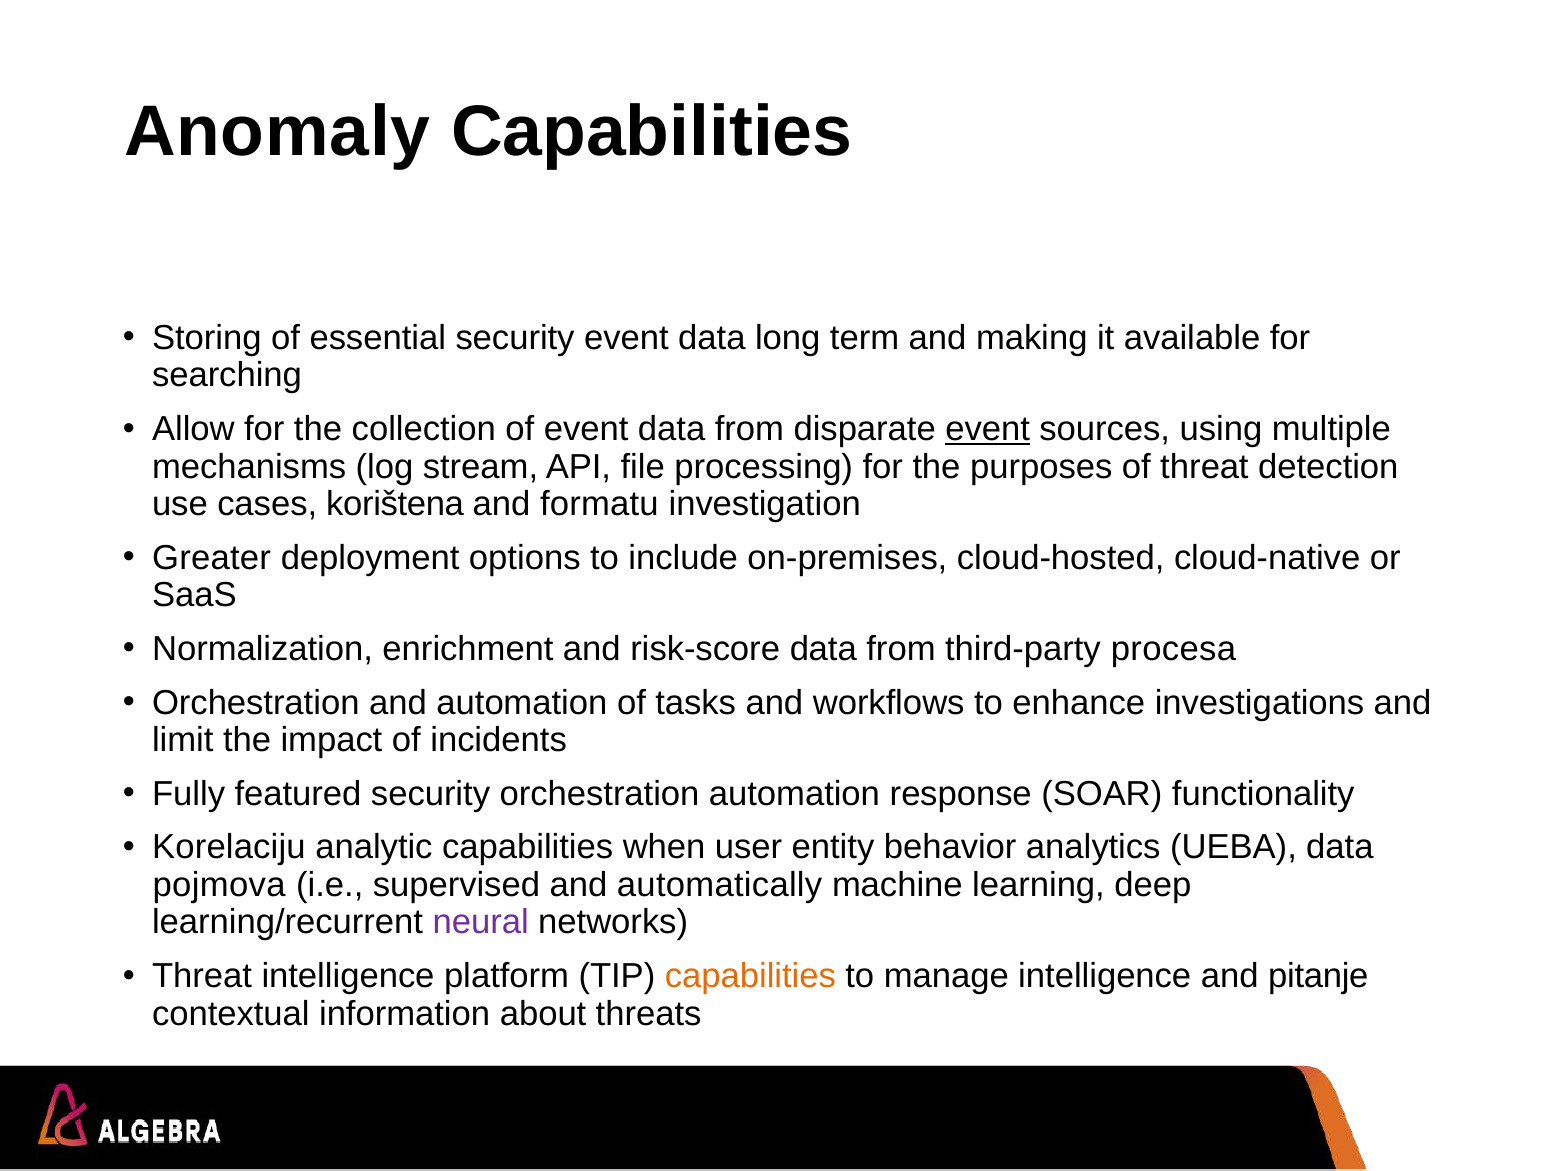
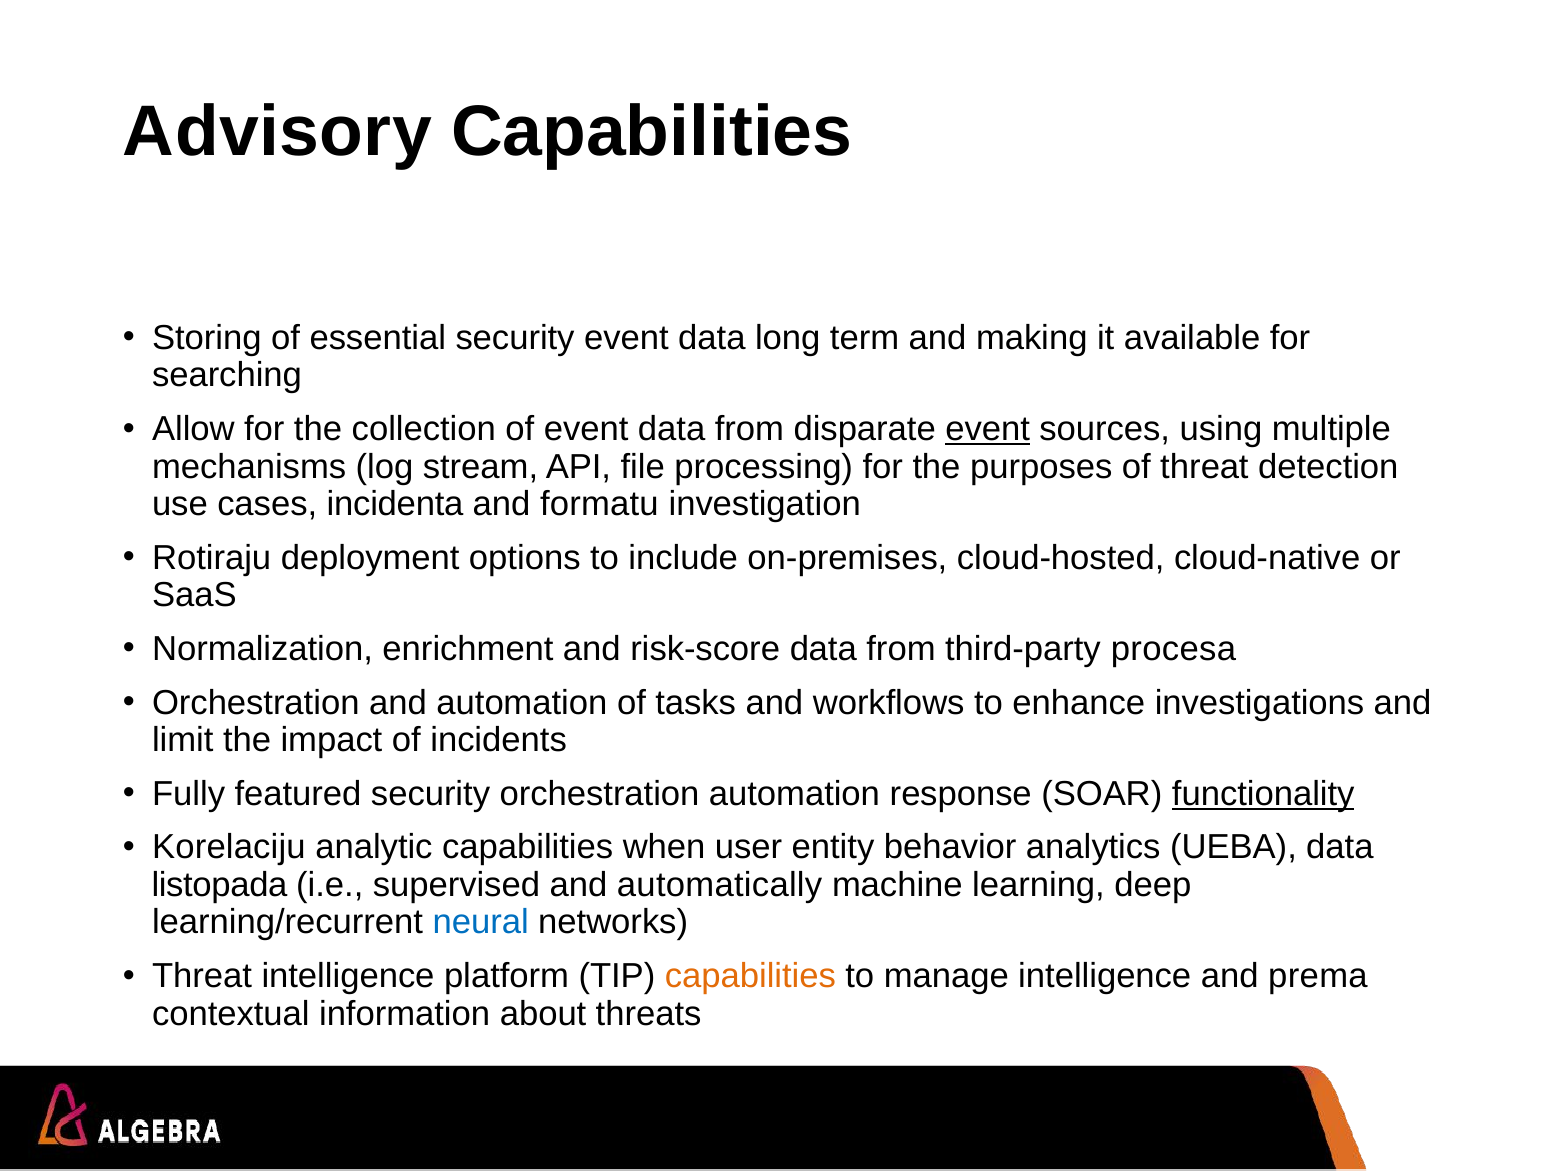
Anomaly: Anomaly -> Advisory
korištena: korištena -> incidenta
Greater: Greater -> Rotiraju
functionality underline: none -> present
pojmova: pojmova -> listopada
neural colour: purple -> blue
pitanje: pitanje -> prema
